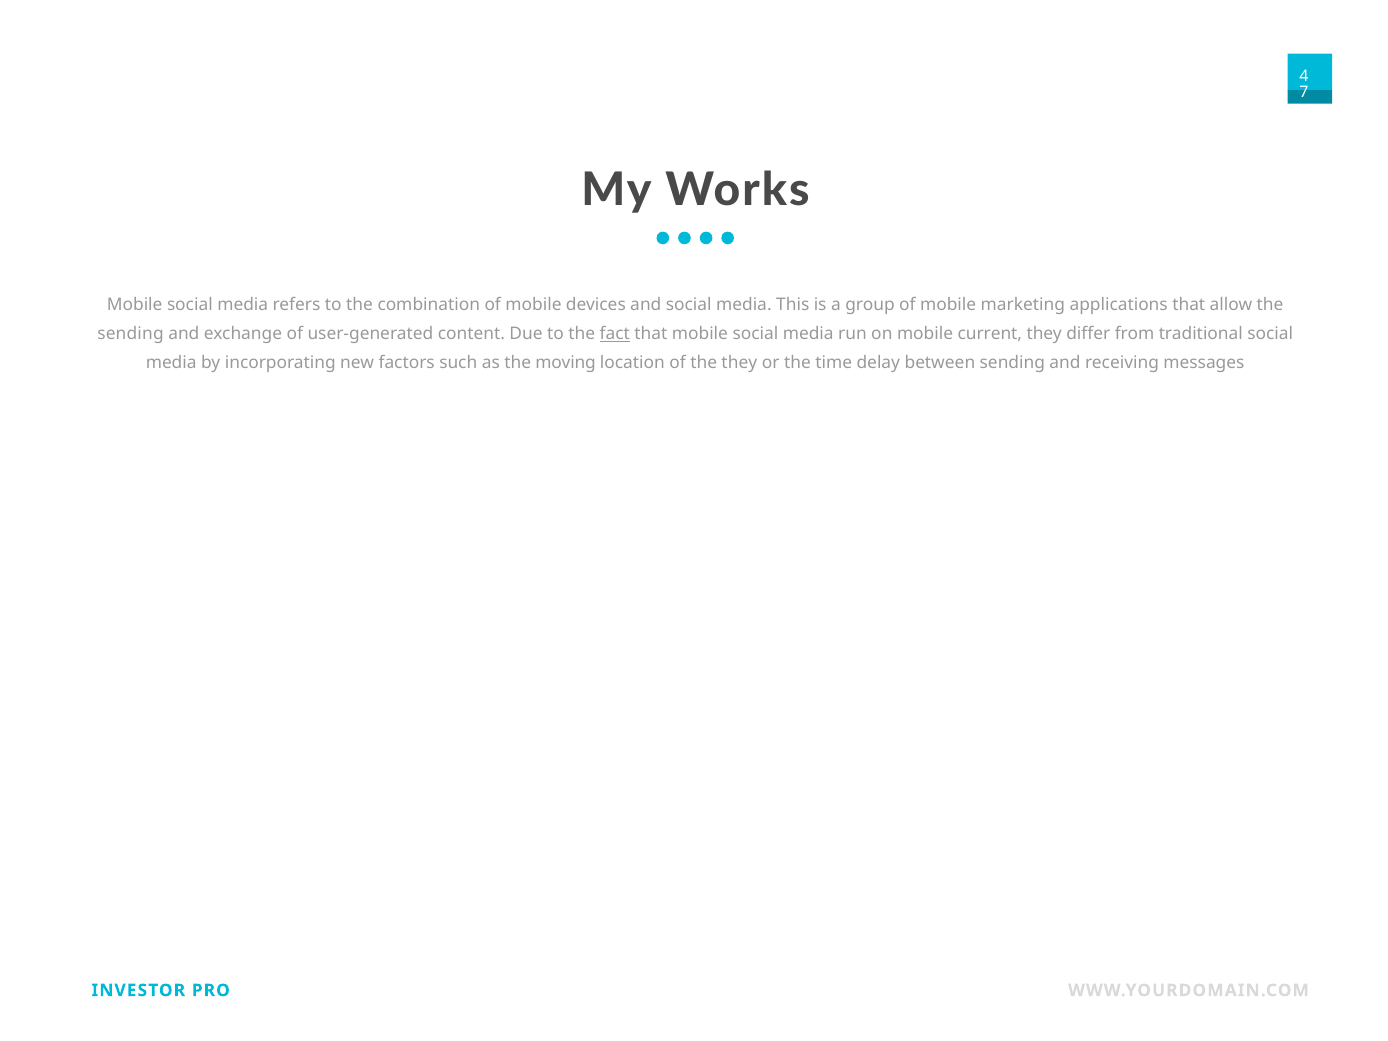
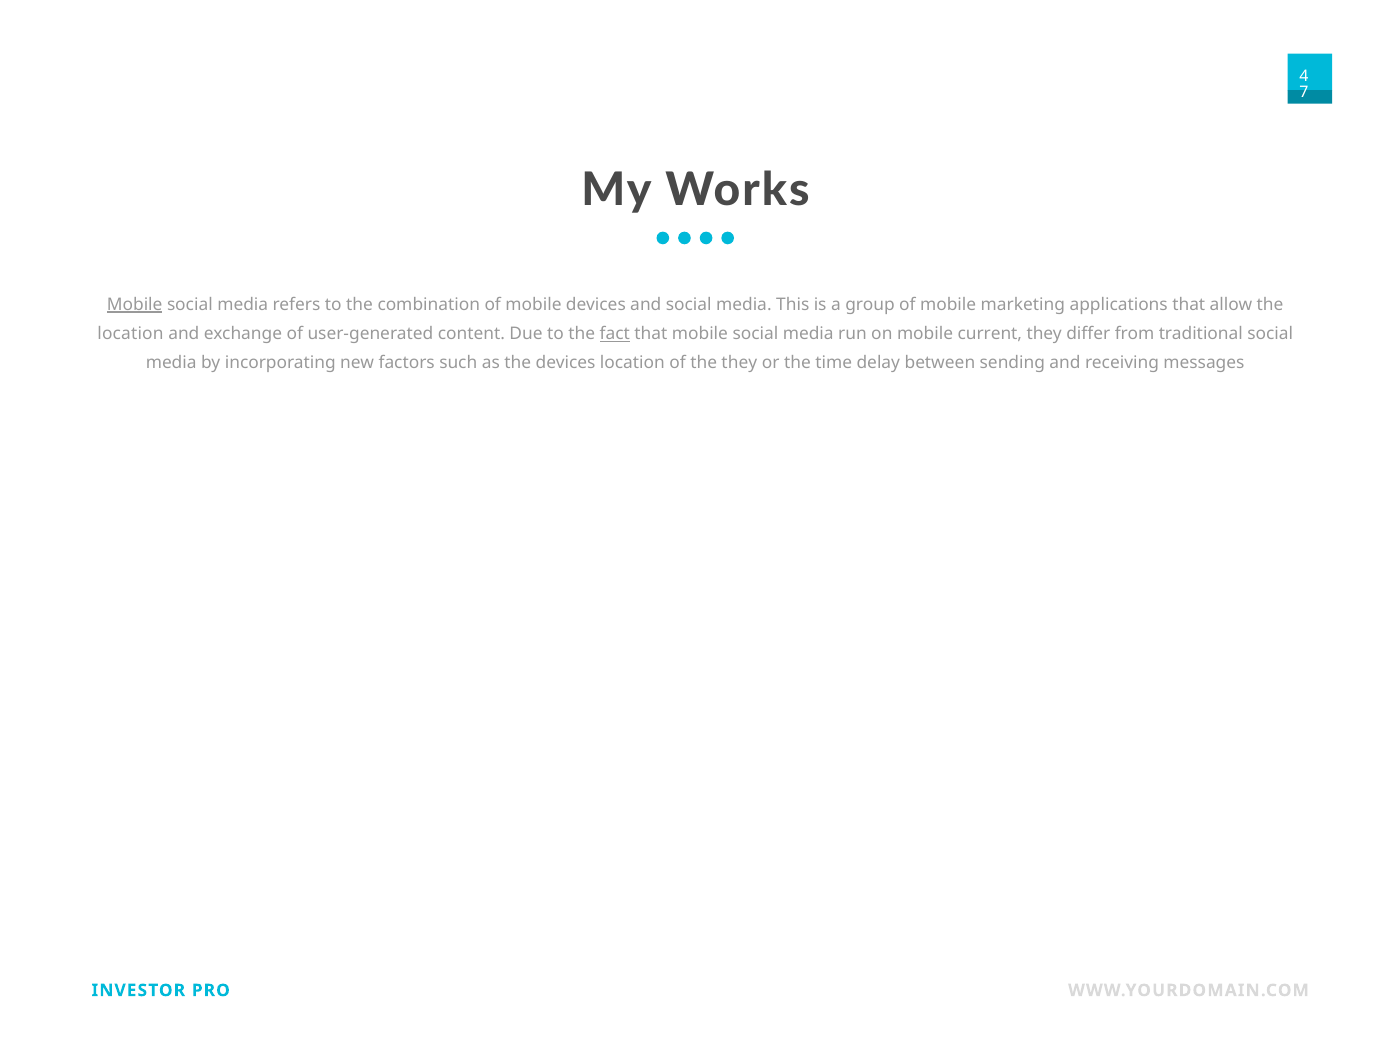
Mobile at (135, 305) underline: none -> present
sending at (130, 334): sending -> location
the moving: moving -> devices
